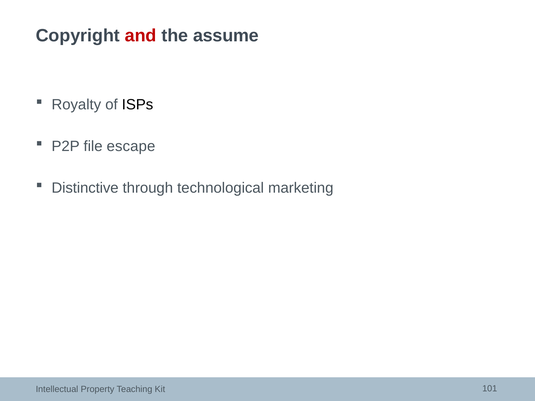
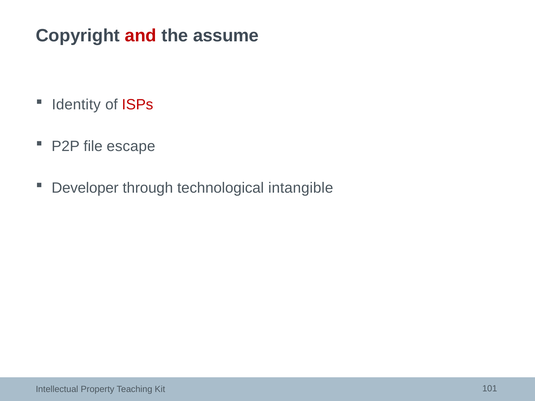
Royalty: Royalty -> Identity
ISPs colour: black -> red
Distinctive: Distinctive -> Developer
marketing: marketing -> intangible
